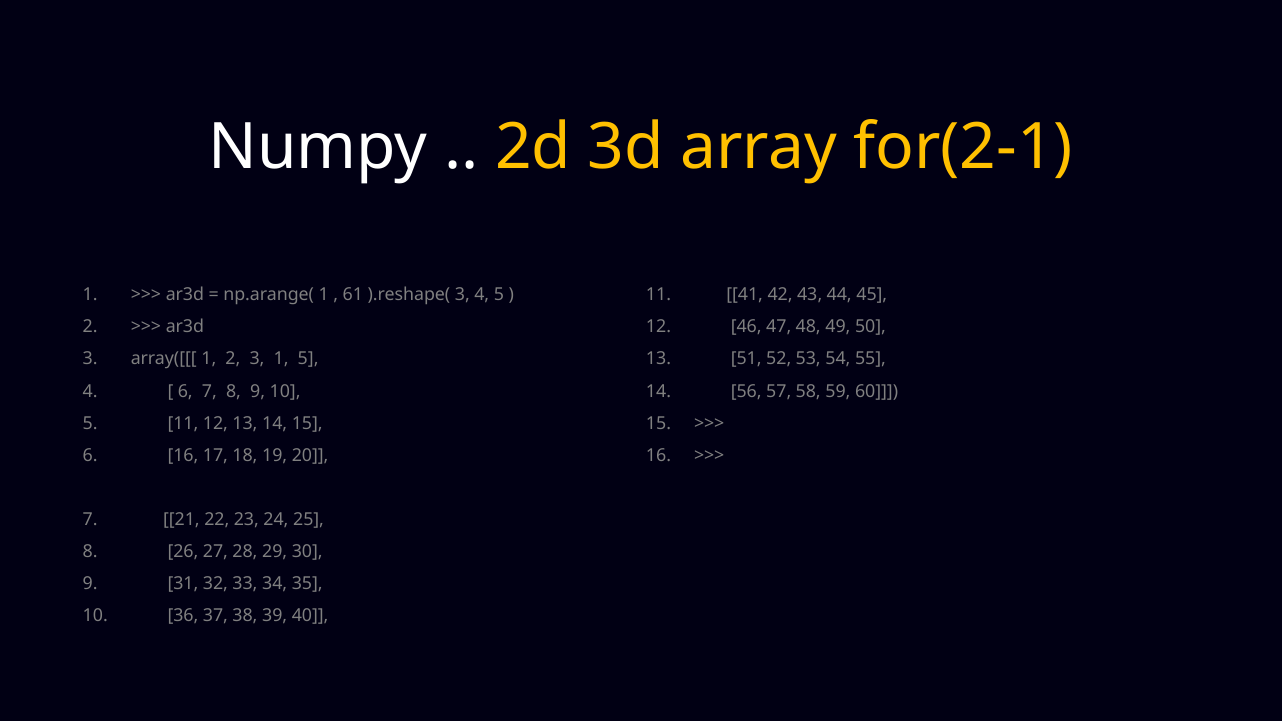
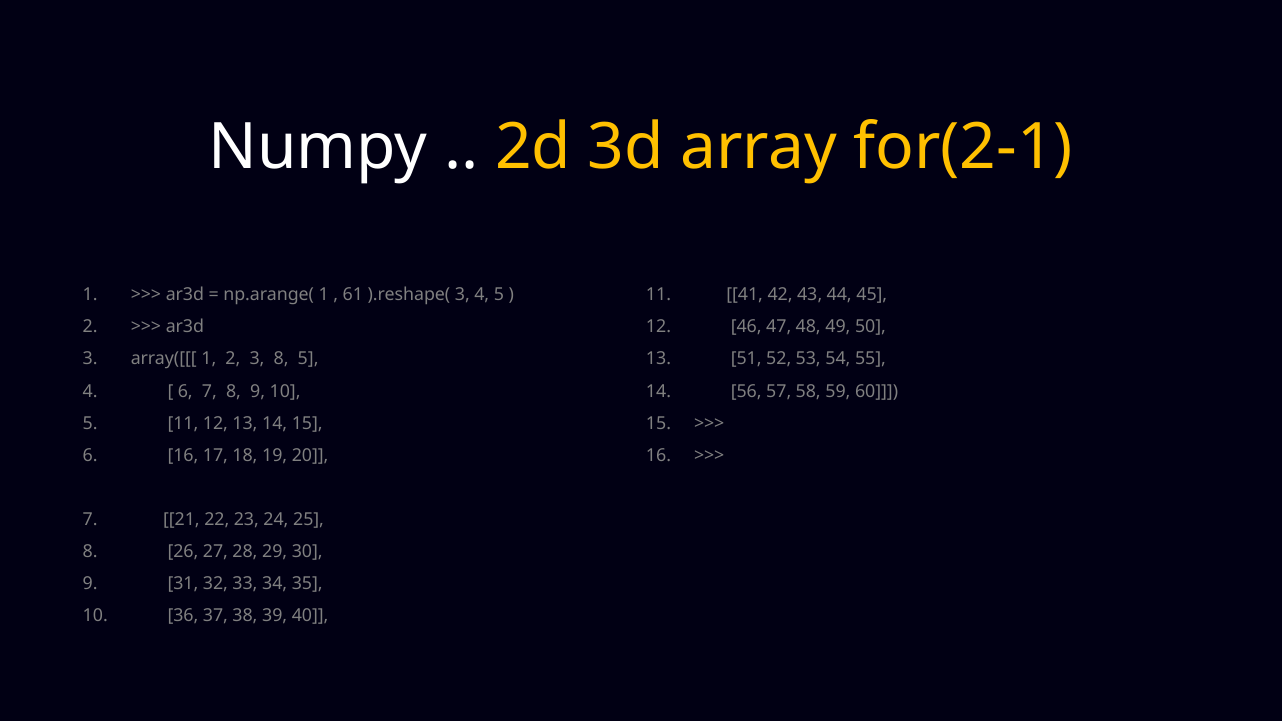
3 1: 1 -> 8
